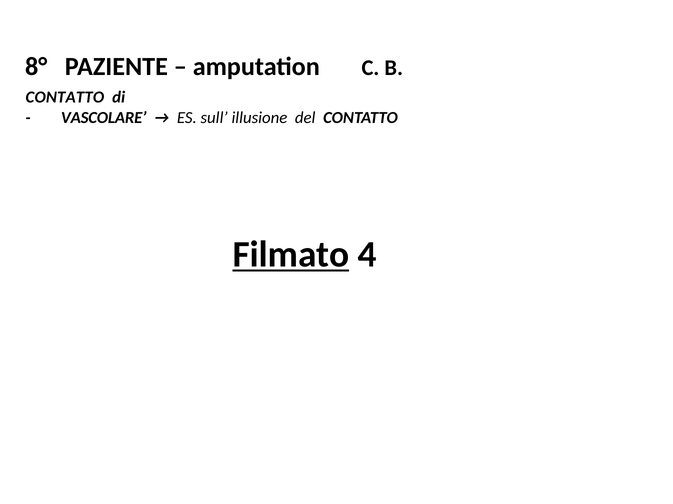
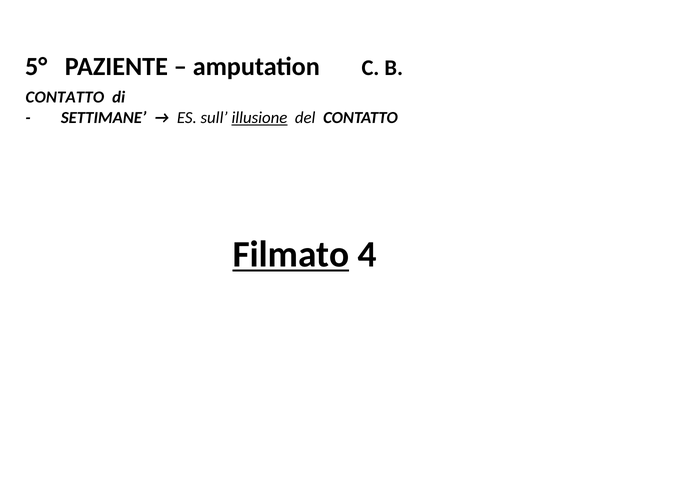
8°: 8° -> 5°
VASCOLARE: VASCOLARE -> SETTIMANE
illusione underline: none -> present
